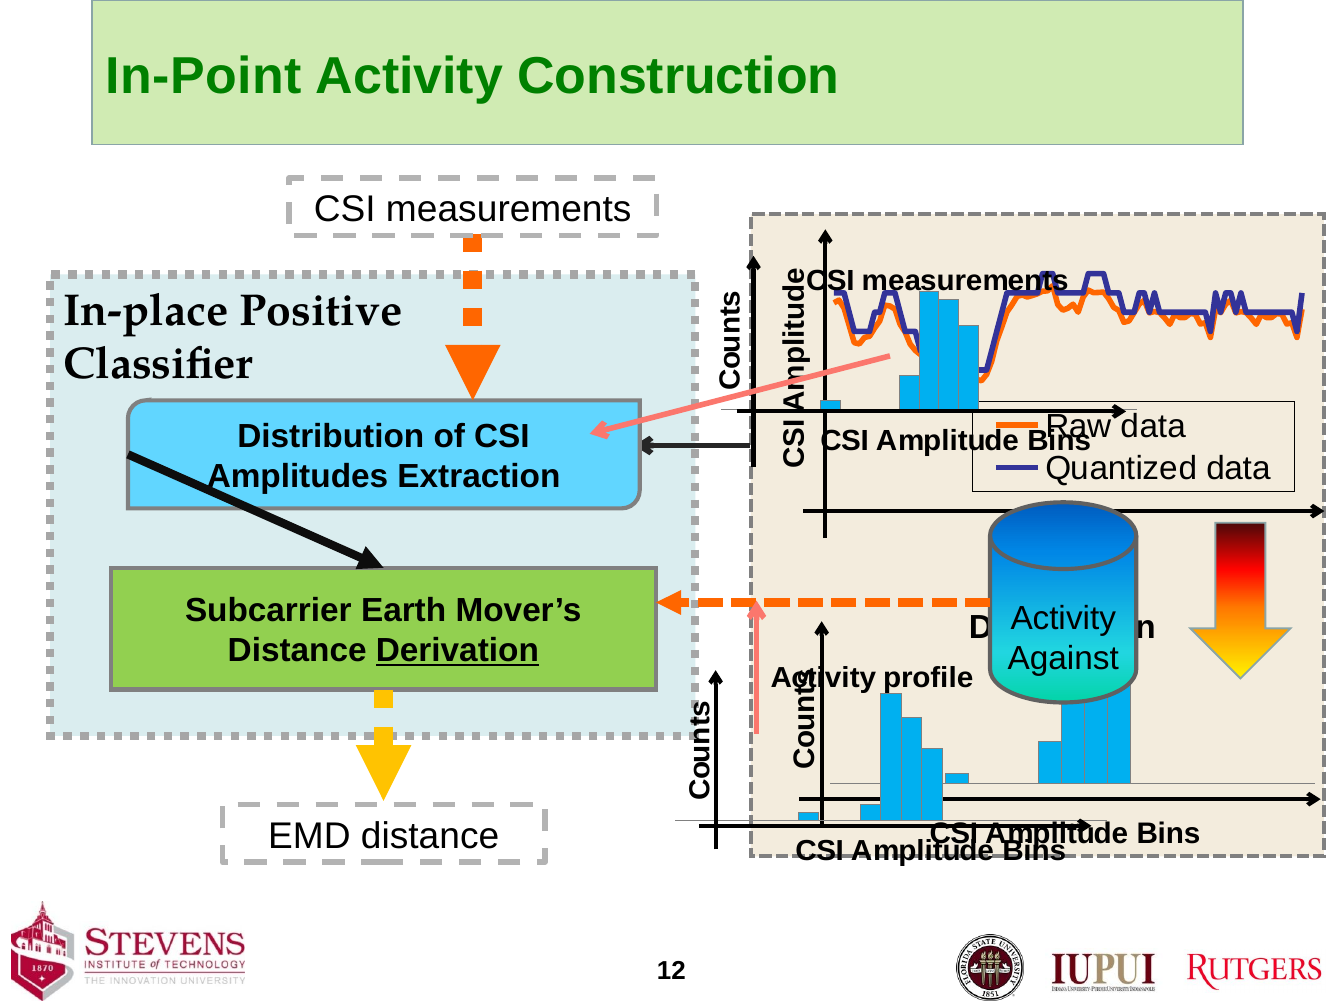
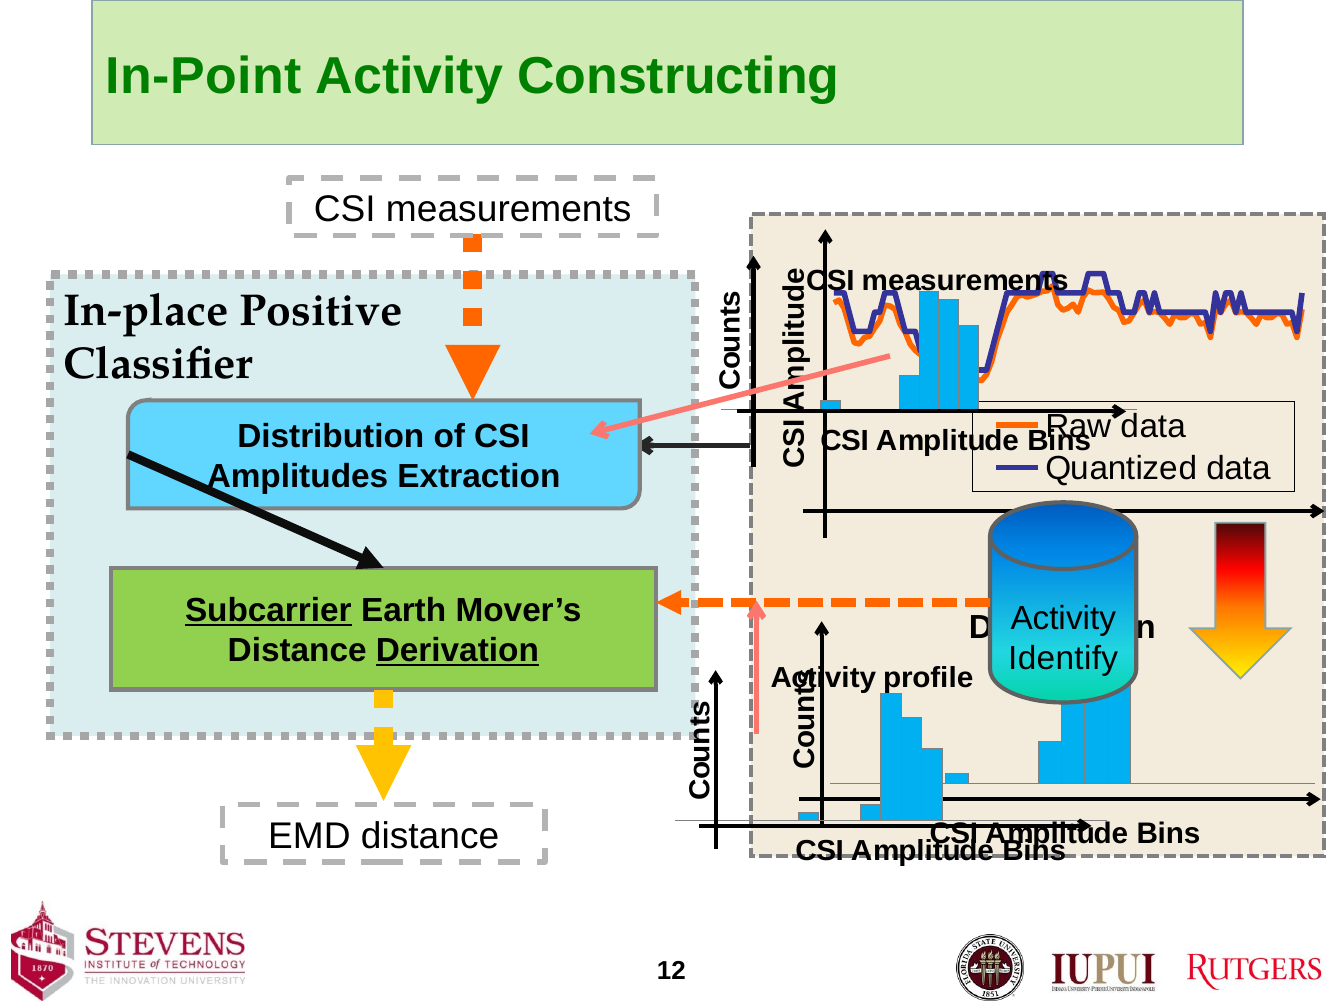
Construction: Construction -> Constructing
Subcarrier underline: none -> present
Against: Against -> Identify
